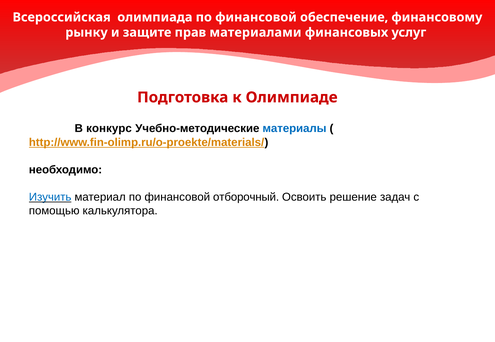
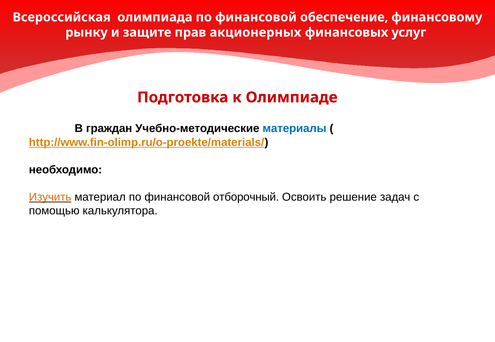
материалами: материалами -> акционерных
конкурс: конкурс -> граждан
Изучить colour: blue -> orange
